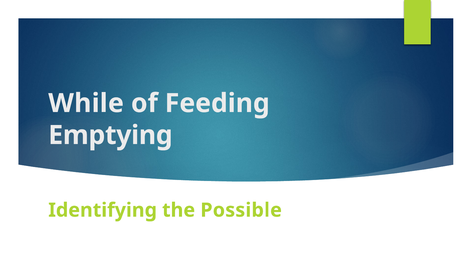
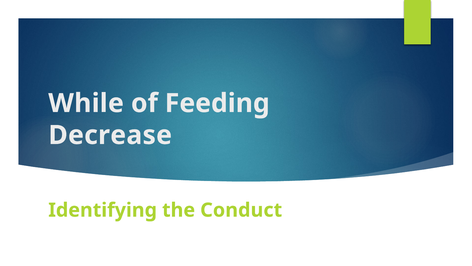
Emptying: Emptying -> Decrease
Possible: Possible -> Conduct
